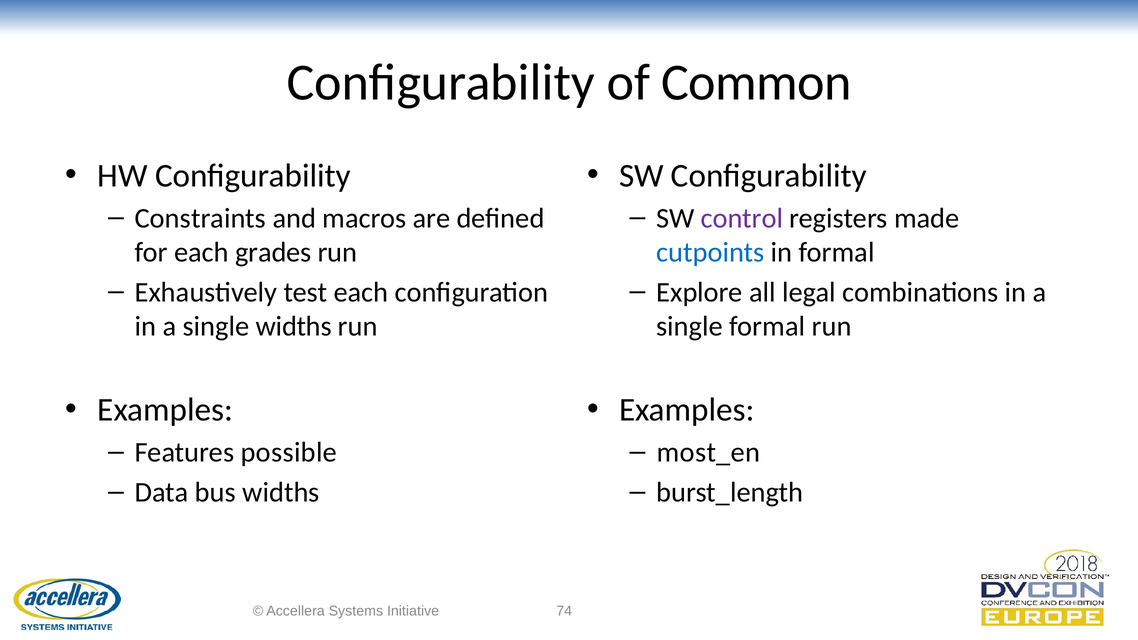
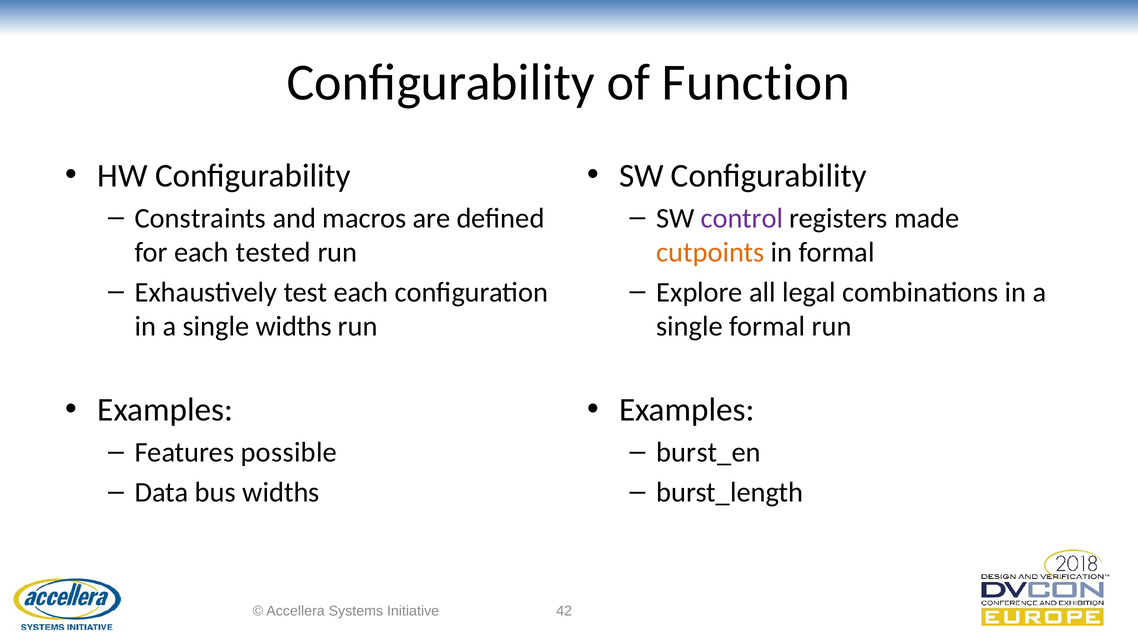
Common: Common -> Function
grades: grades -> tested
cutpoints colour: blue -> orange
most_en: most_en -> burst_en
74: 74 -> 42
